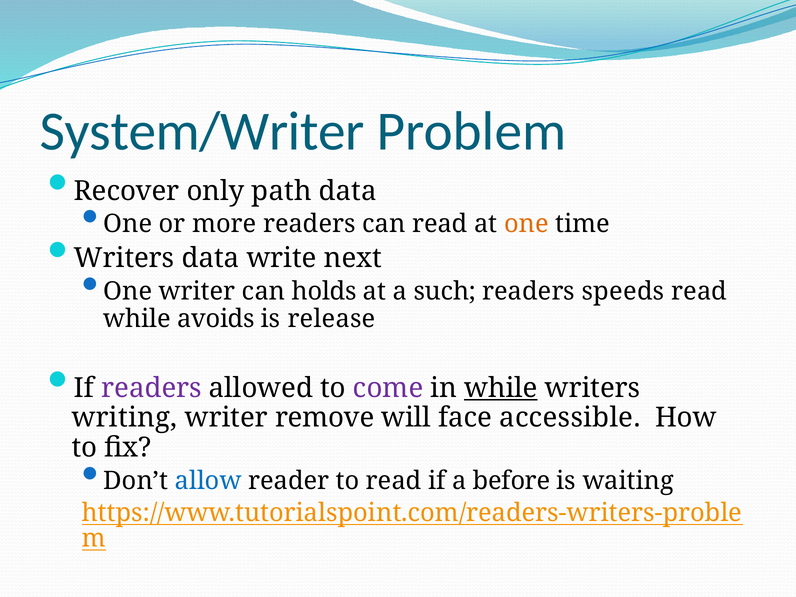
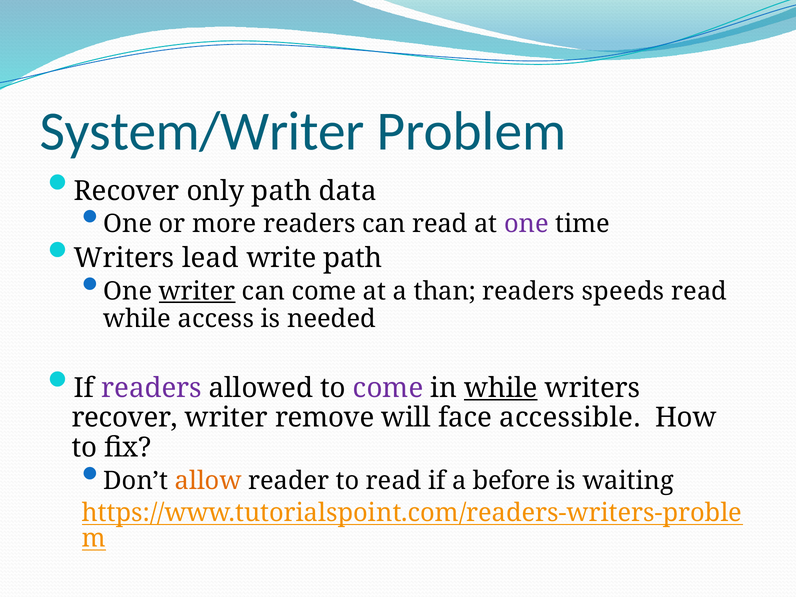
one at (526, 224) colour: orange -> purple
Writers data: data -> lead
write next: next -> path
writer at (197, 291) underline: none -> present
can holds: holds -> come
such: such -> than
avoids: avoids -> access
release: release -> needed
writing at (124, 418): writing -> recover
allow colour: blue -> orange
